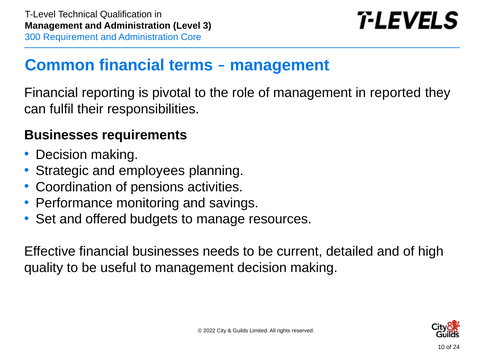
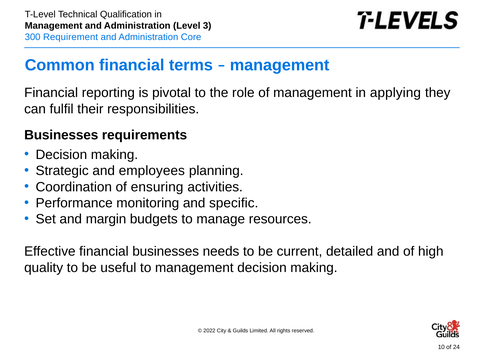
reported: reported -> applying
pensions: pensions -> ensuring
savings: savings -> specific
offered: offered -> margin
